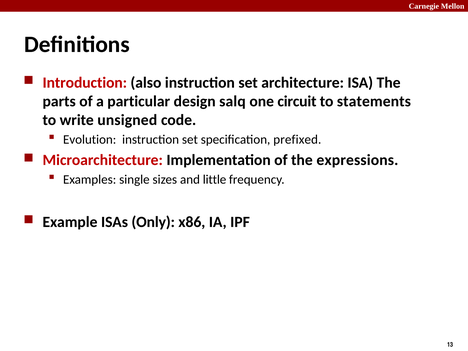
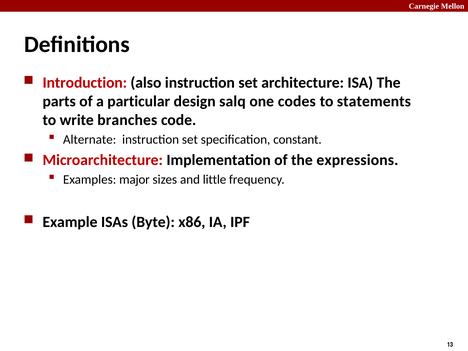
circuit: circuit -> codes
unsigned: unsigned -> branches
Evolution: Evolution -> Alternate
prefixed: prefixed -> constant
single: single -> major
Only: Only -> Byte
